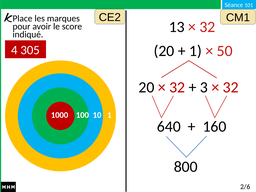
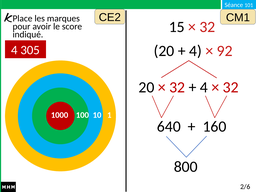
13: 13 -> 15
1 at (195, 51): 1 -> 4
50: 50 -> 92
3 at (204, 87): 3 -> 4
